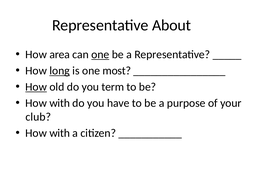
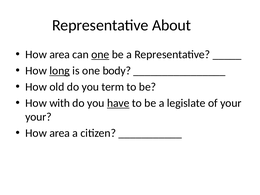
most: most -> body
How at (36, 87) underline: present -> none
have underline: none -> present
purpose: purpose -> legislate
club at (38, 117): club -> your
with at (60, 133): with -> area
